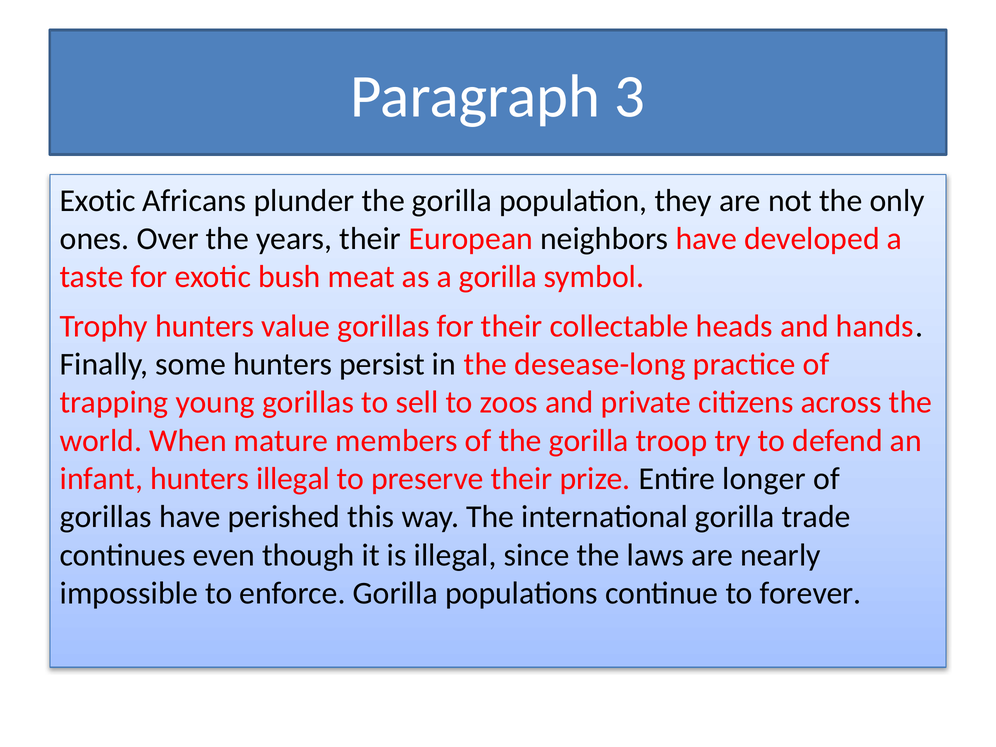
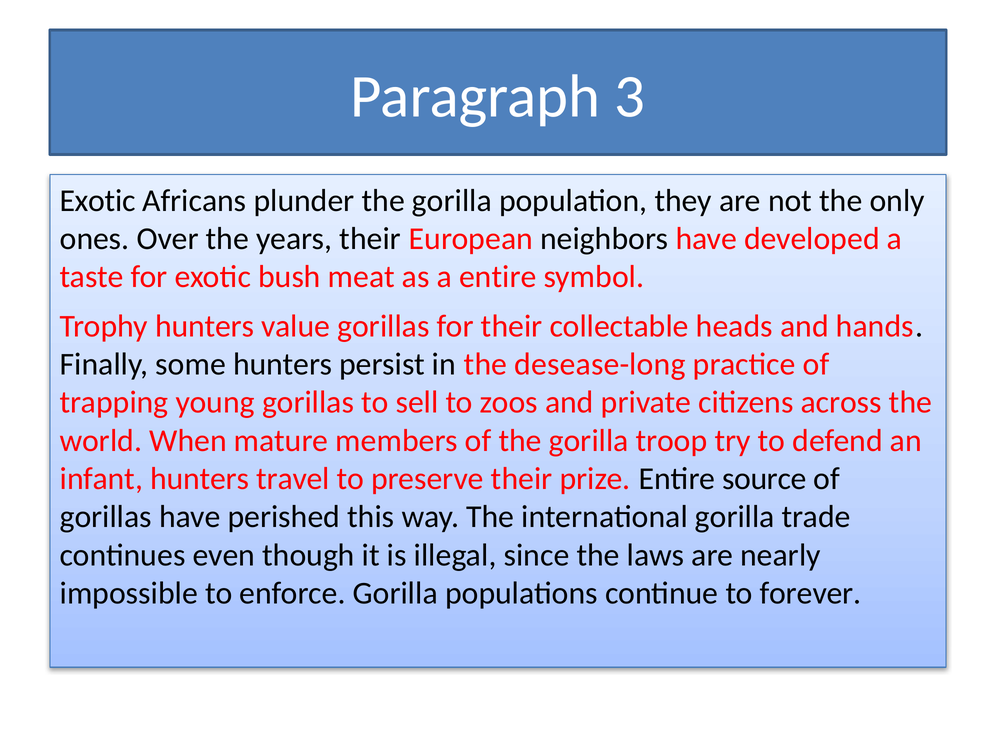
a gorilla: gorilla -> entire
hunters illegal: illegal -> travel
longer: longer -> source
